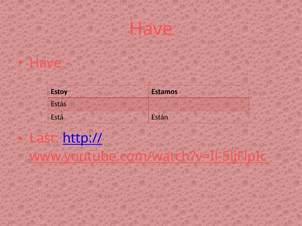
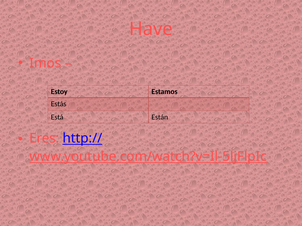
Have at (45, 63): Have -> Imos
Last: Last -> Eres
